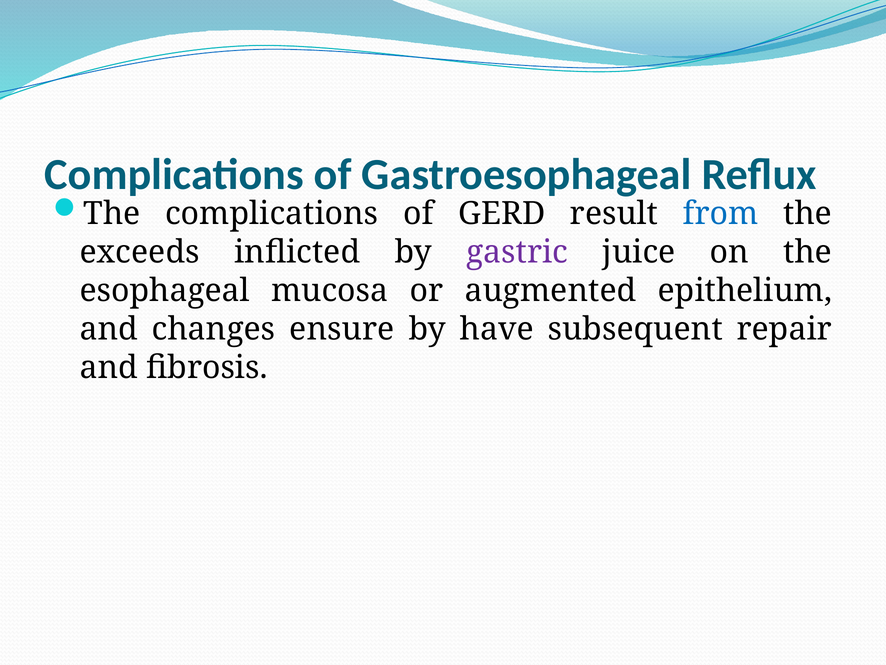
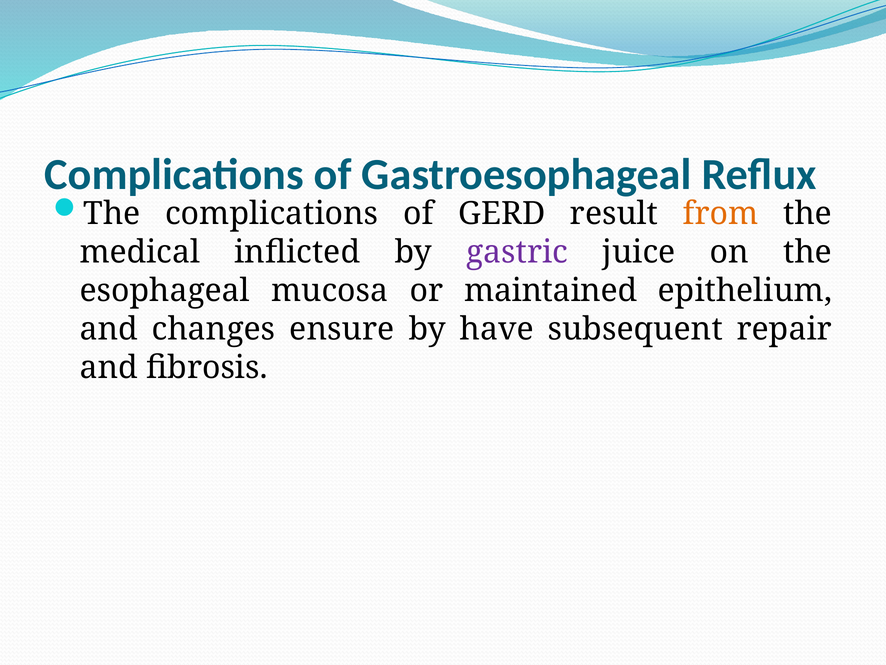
from colour: blue -> orange
exceeds: exceeds -> medical
augmented: augmented -> maintained
